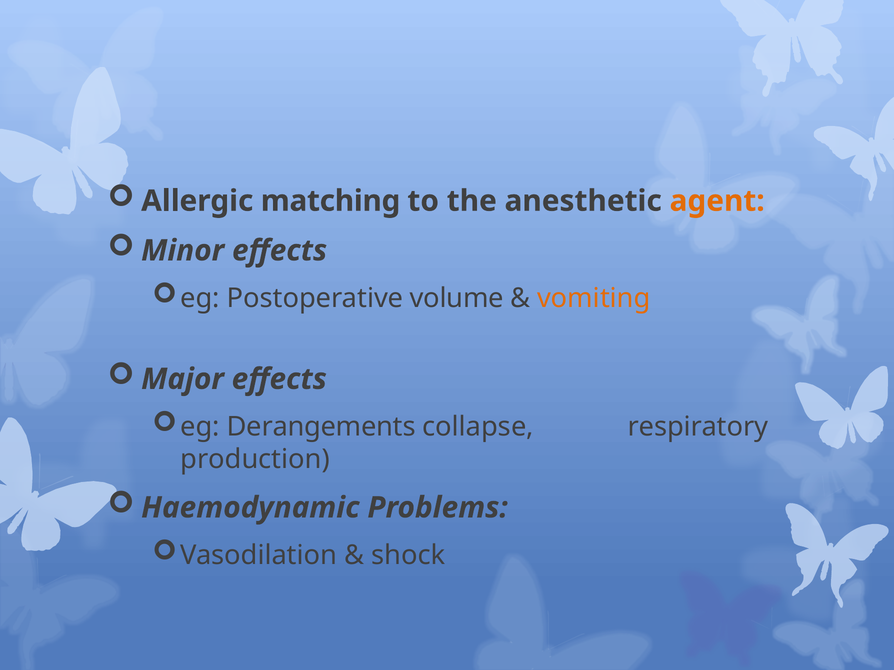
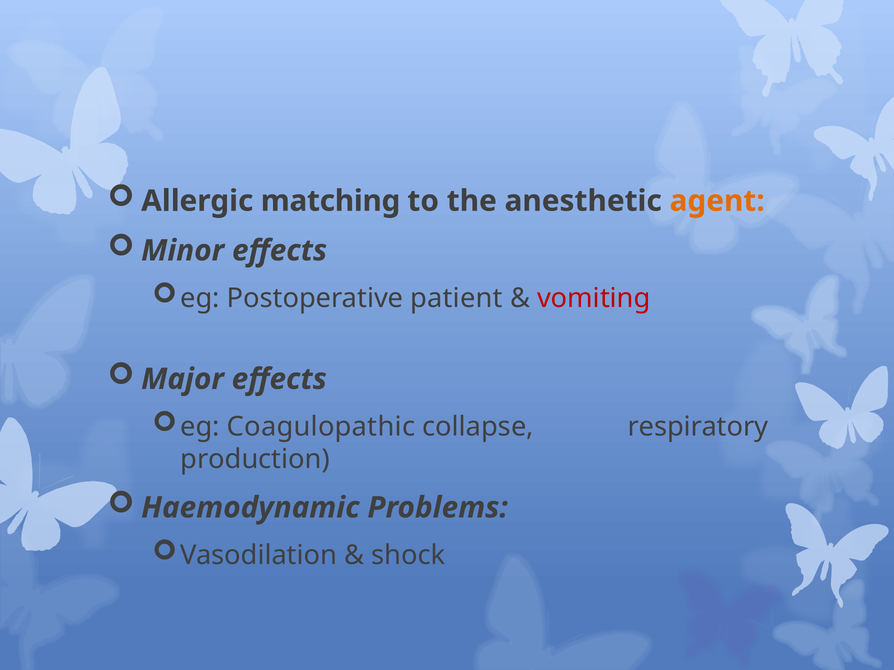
volume: volume -> patient
vomiting colour: orange -> red
Derangements: Derangements -> Coagulopathic
